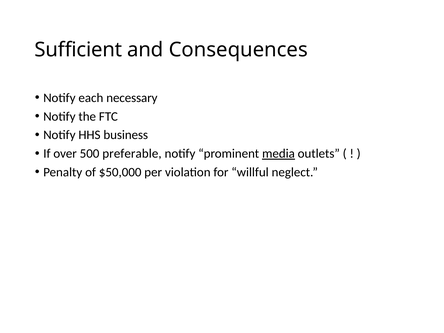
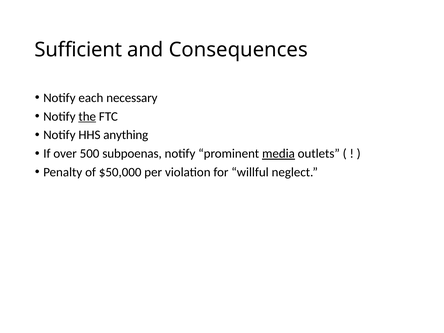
the underline: none -> present
business: business -> anything
preferable: preferable -> subpoenas
